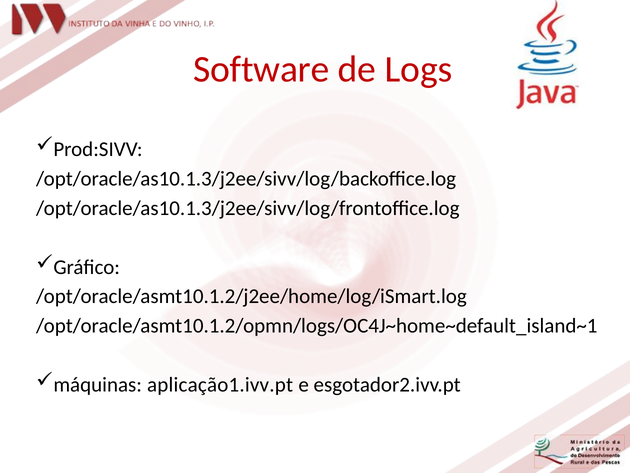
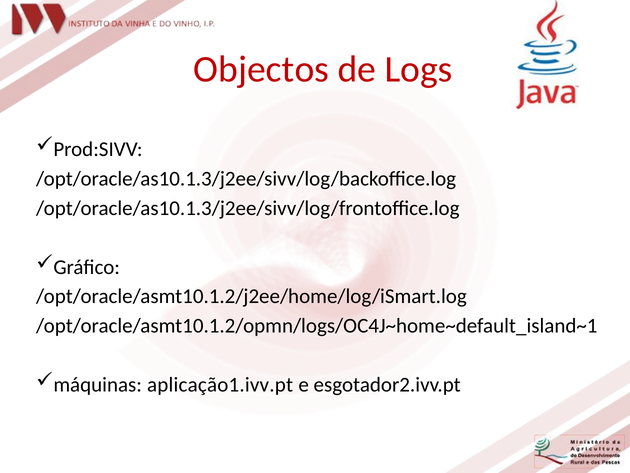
Software: Software -> Objectos
